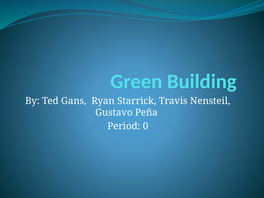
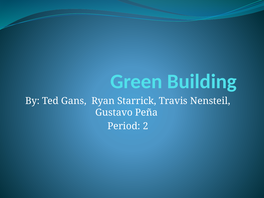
0: 0 -> 2
